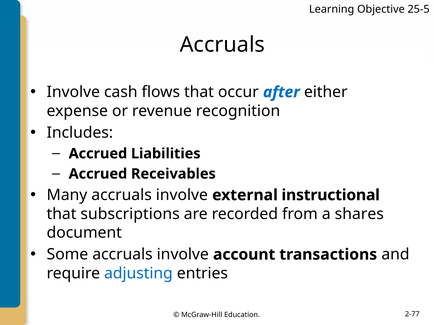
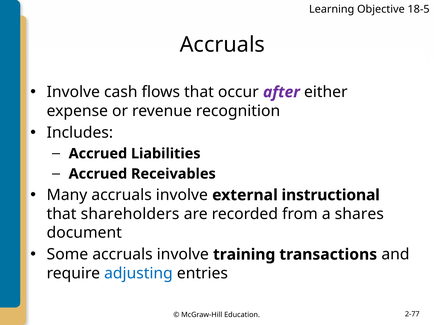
25-5: 25-5 -> 18-5
after colour: blue -> purple
subscriptions: subscriptions -> shareholders
account: account -> training
